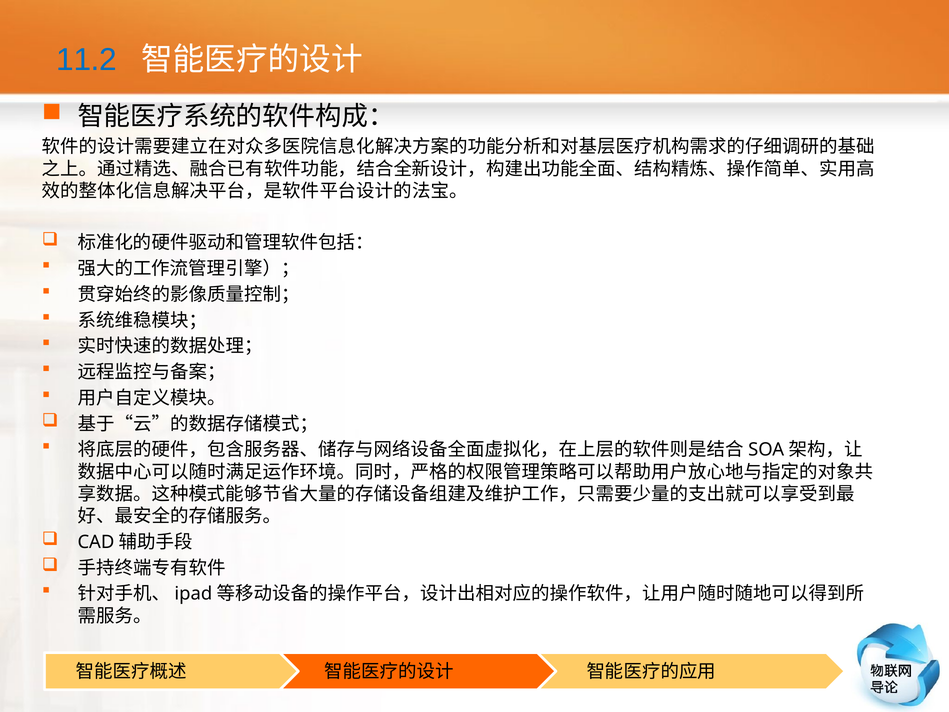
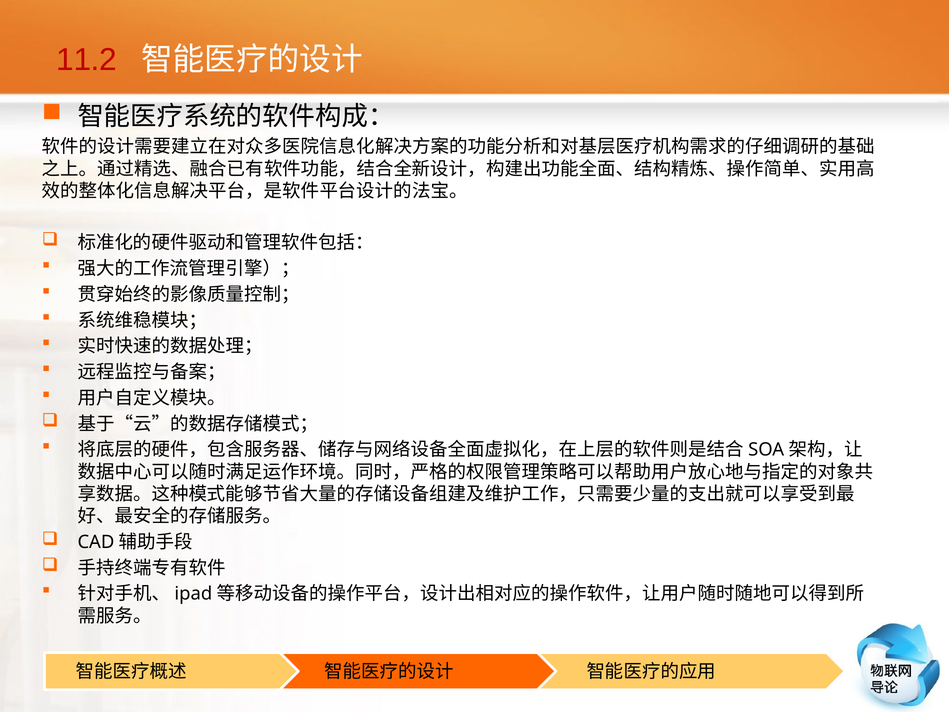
11.2 colour: blue -> red
